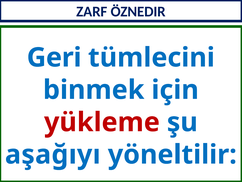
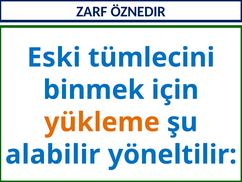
Geri: Geri -> Eski
yükleme colour: red -> orange
aşağıyı: aşağıyı -> alabilir
